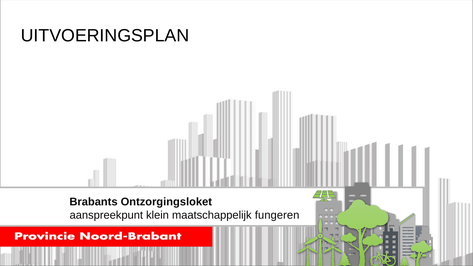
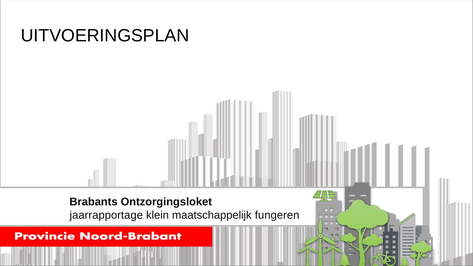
aanspreekpunt: aanspreekpunt -> jaarrapportage
